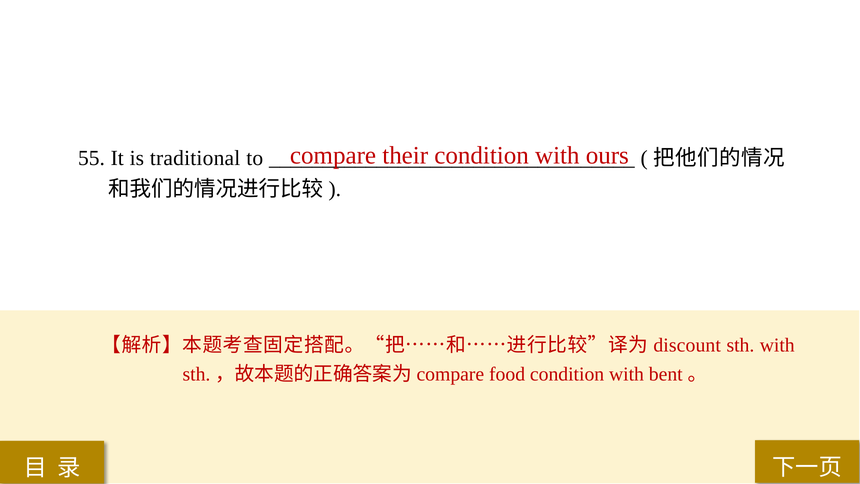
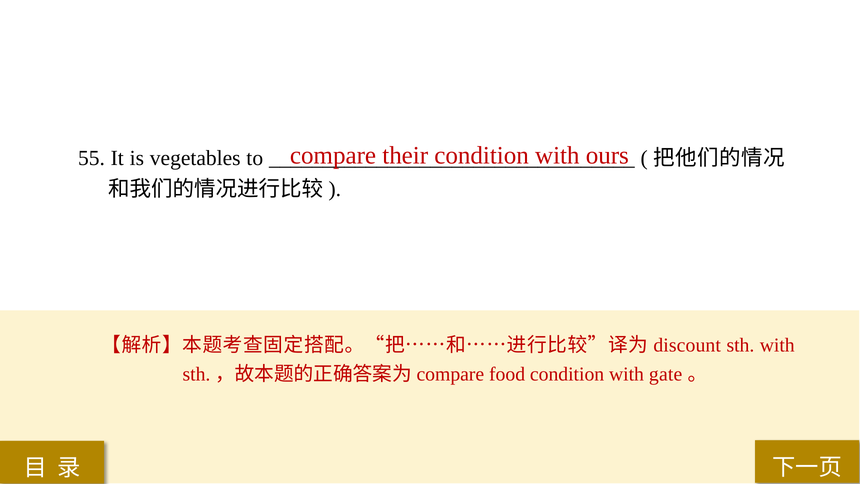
traditional: traditional -> vegetables
bent: bent -> gate
